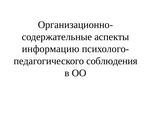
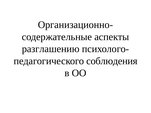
информацию: информацию -> разглашению
